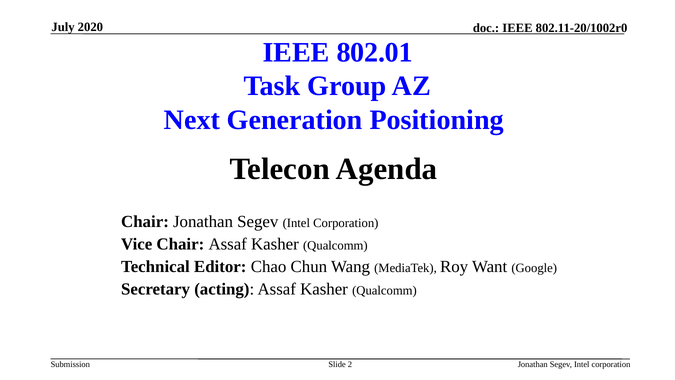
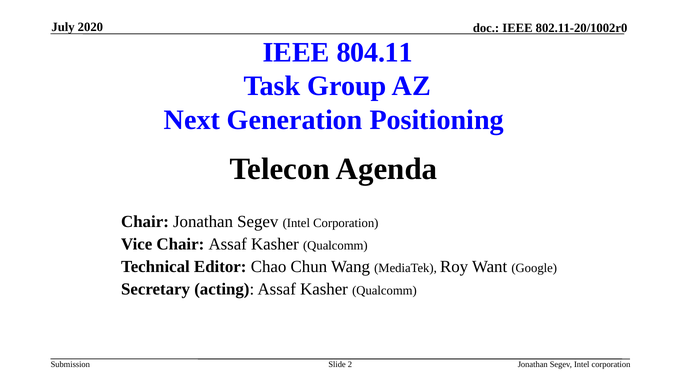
802.01: 802.01 -> 804.11
